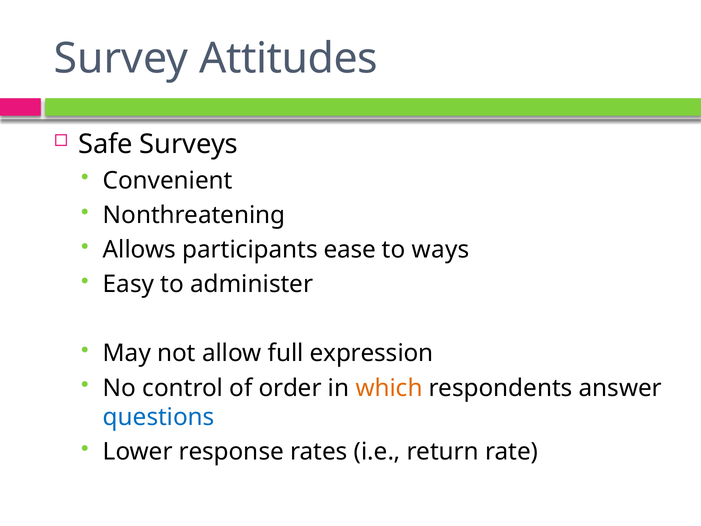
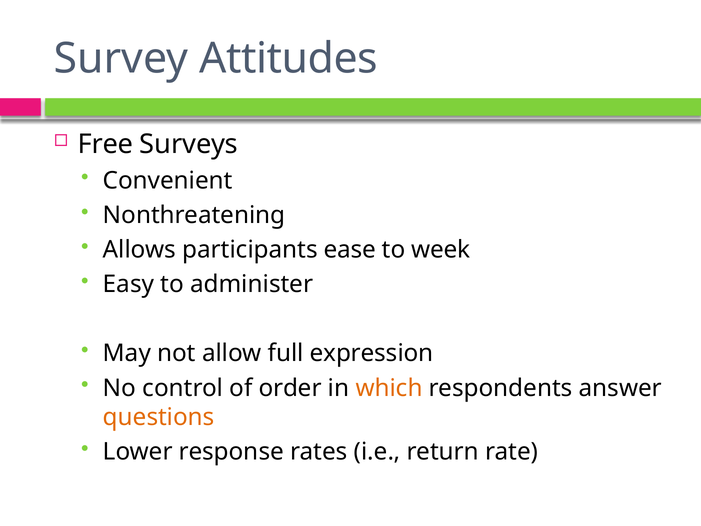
Safe: Safe -> Free
ways: ways -> week
questions colour: blue -> orange
